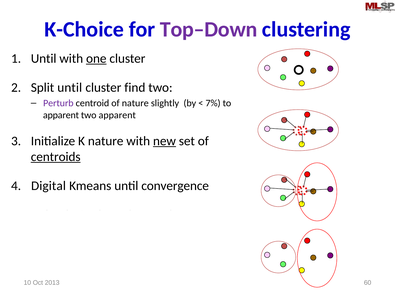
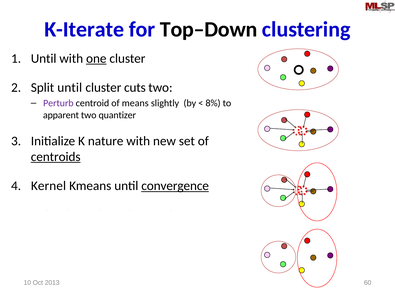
K-Choice: K-Choice -> K-Iterate
Top–Down colour: purple -> black
find: find -> cuts
of nature: nature -> means
7%: 7% -> 8%
two apparent: apparent -> quantizer
new underline: present -> none
Digital: Digital -> Kernel
convergence underline: none -> present
